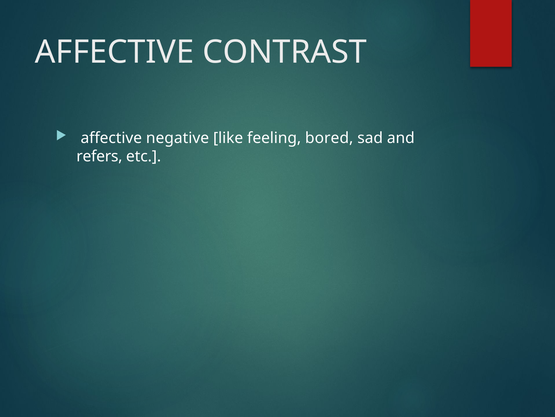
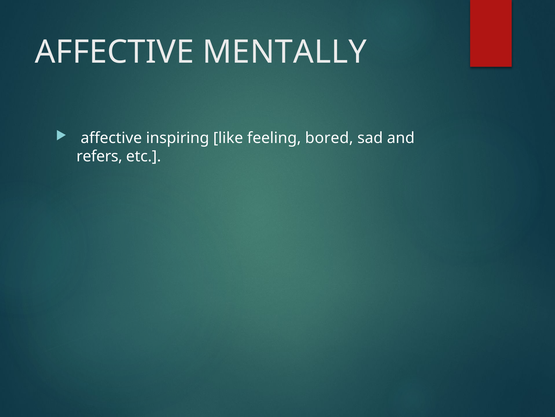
CONTRAST: CONTRAST -> MENTALLY
negative: negative -> inspiring
